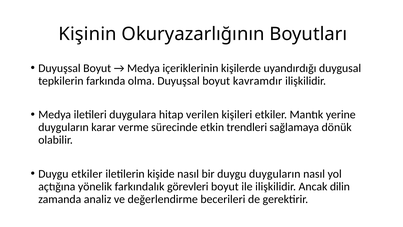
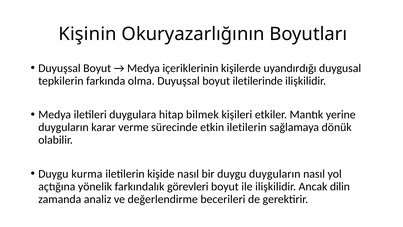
kavramdır: kavramdır -> iletilerinde
verilen: verilen -> bilmek
etkin trendleri: trendleri -> iletilerin
Duygu etkiler: etkiler -> kurma
